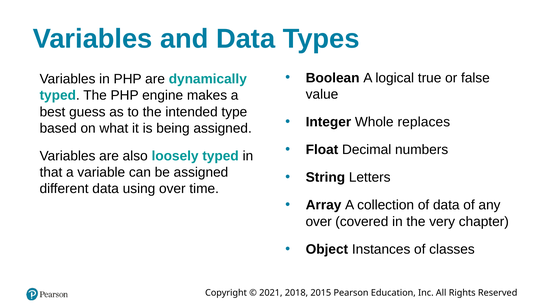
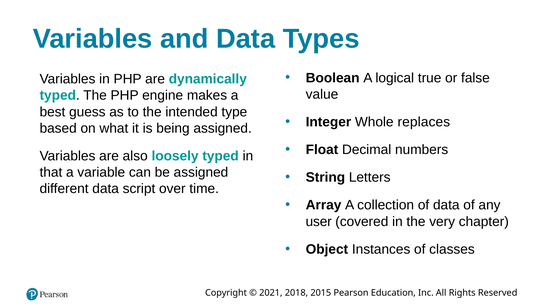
using: using -> script
over at (319, 222): over -> user
